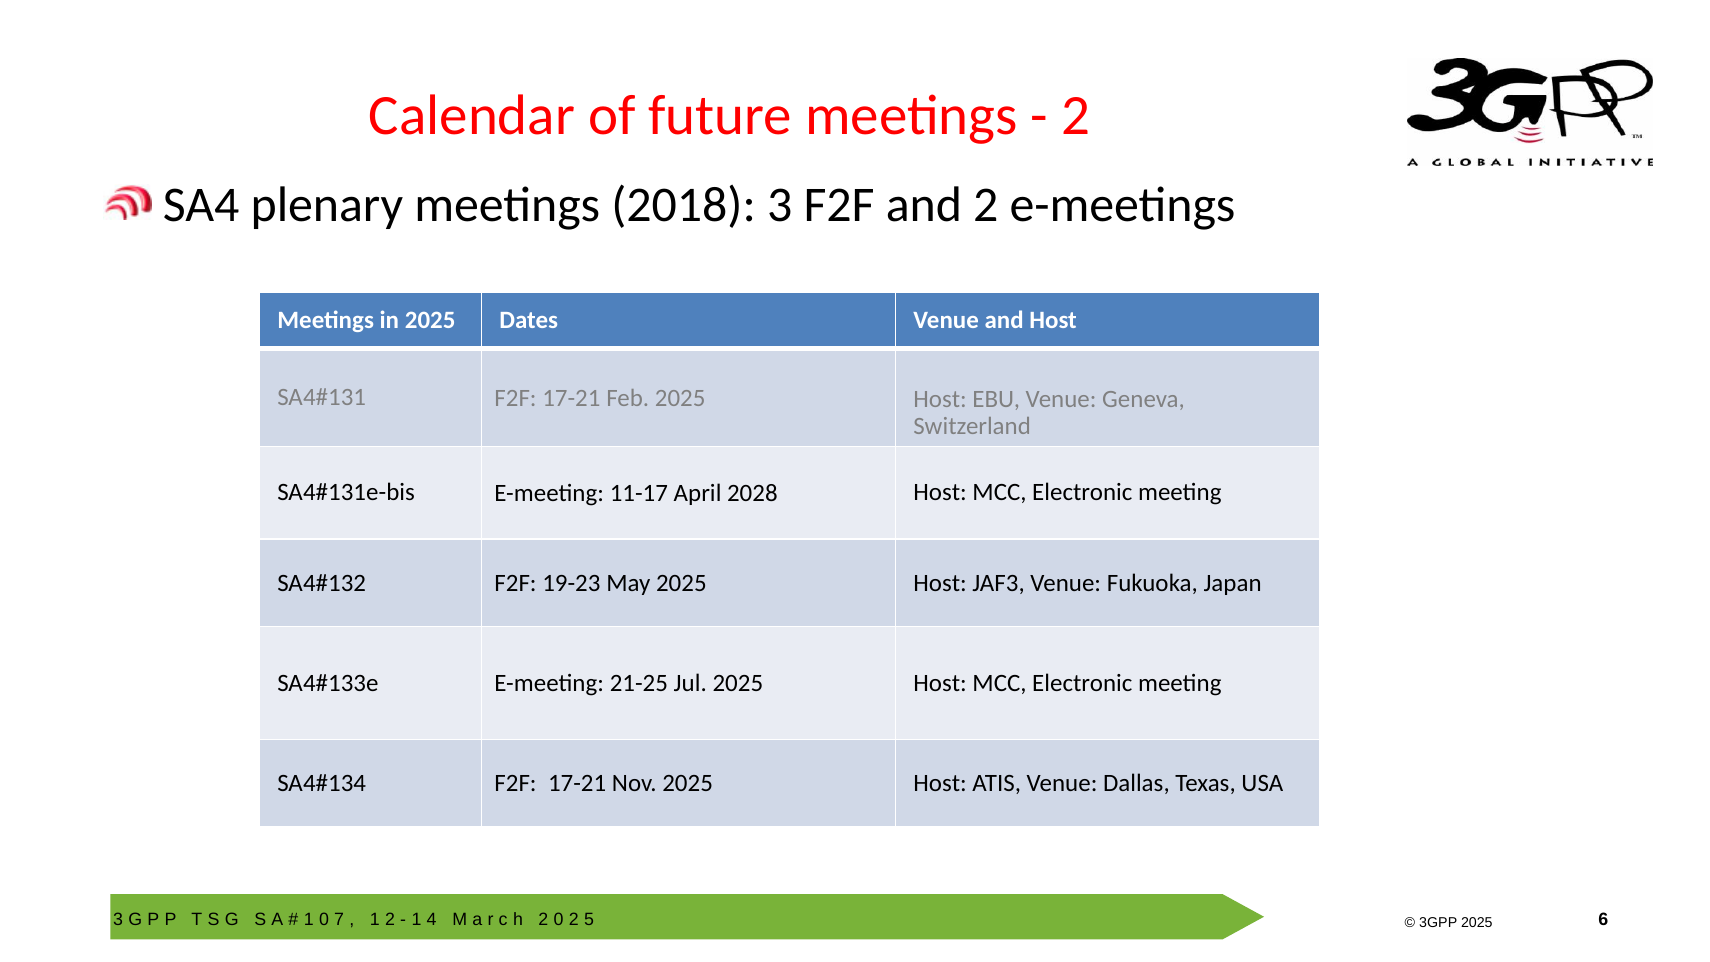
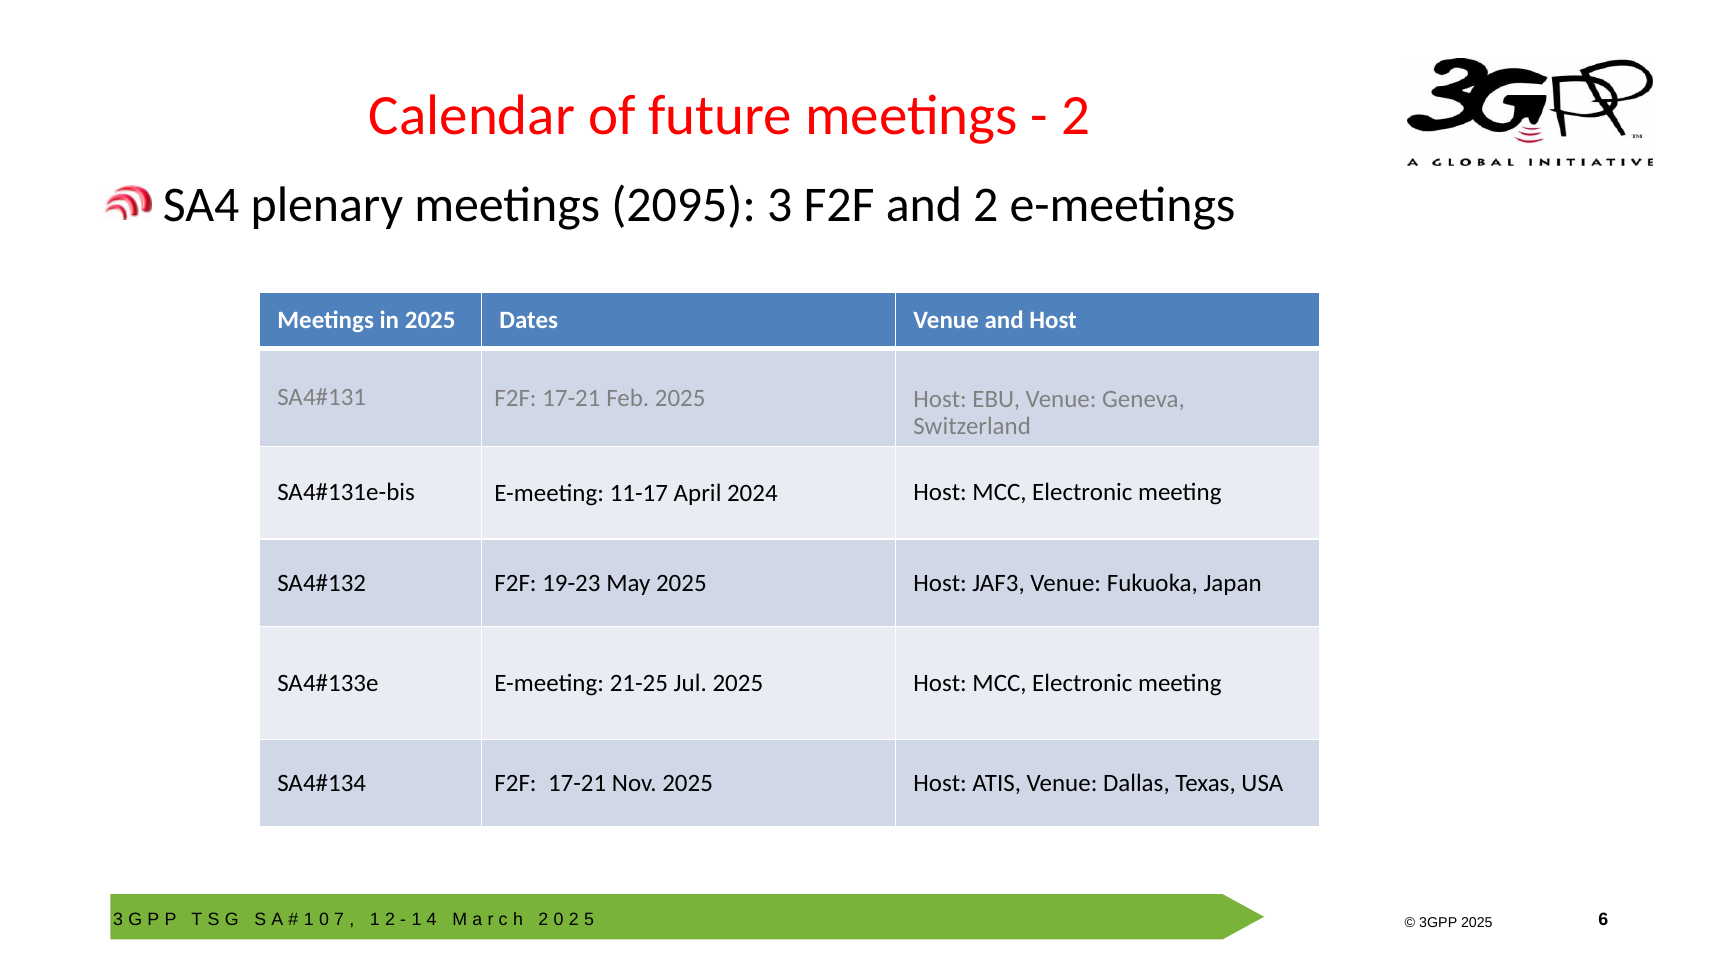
2018: 2018 -> 2095
2028: 2028 -> 2024
